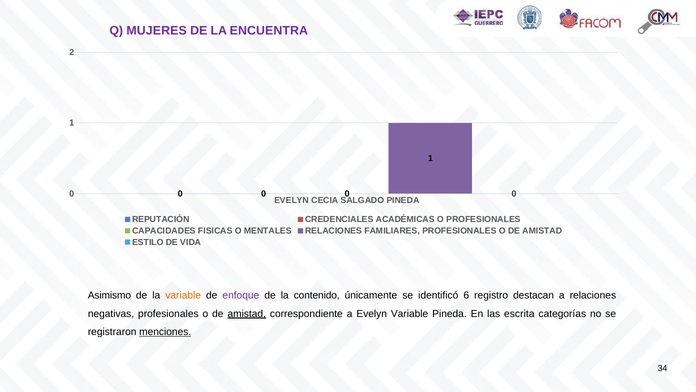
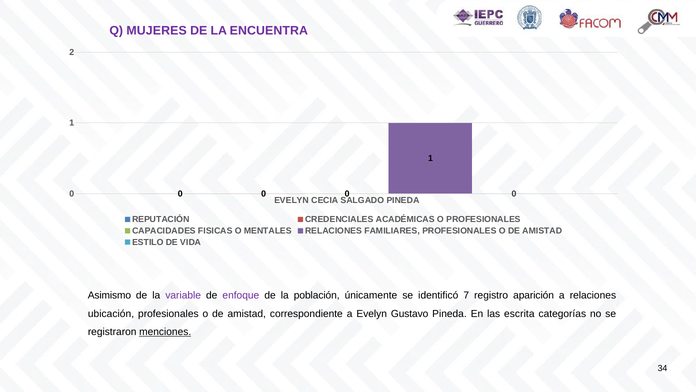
variable at (183, 295) colour: orange -> purple
contenido: contenido -> población
6: 6 -> 7
destacan: destacan -> aparición
negativas: negativas -> ubicación
amistad at (247, 313) underline: present -> none
Evelyn Variable: Variable -> Gustavo
